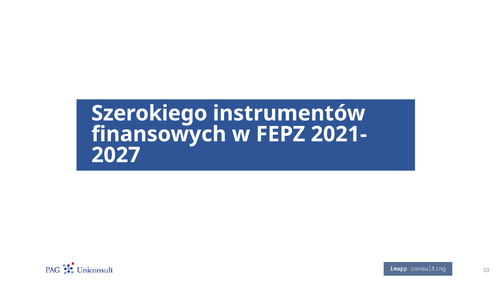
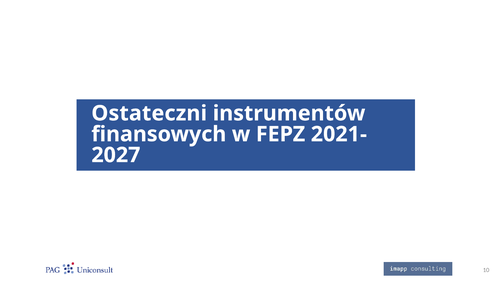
Szerokiego: Szerokiego -> Ostateczni
